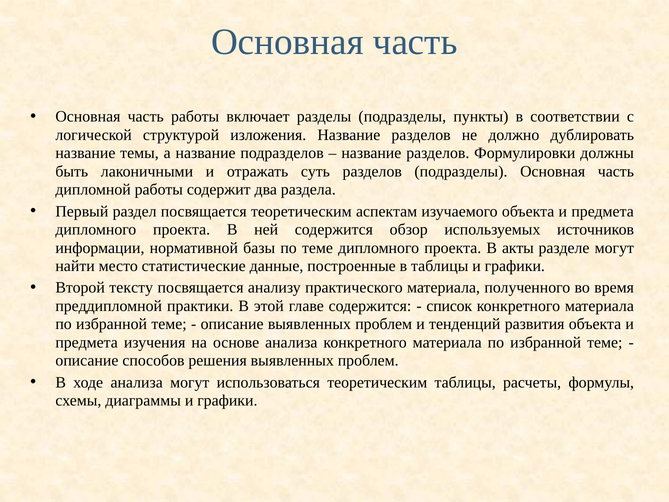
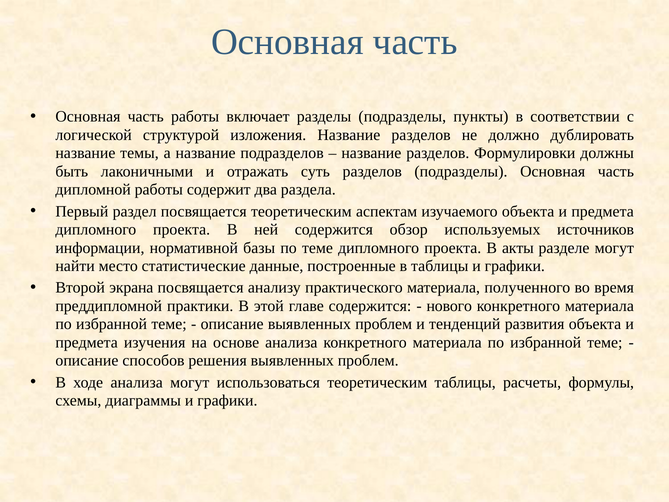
тексту: тексту -> экрана
список: список -> нового
